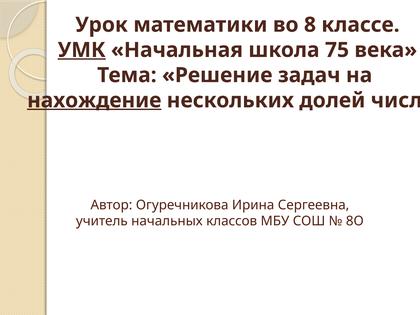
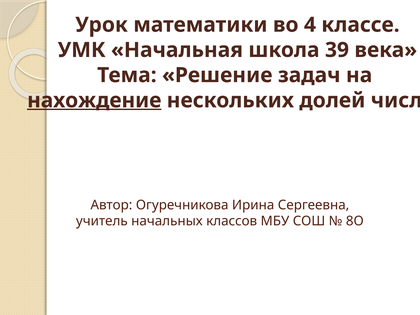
8: 8 -> 4
УМК underline: present -> none
75: 75 -> 39
